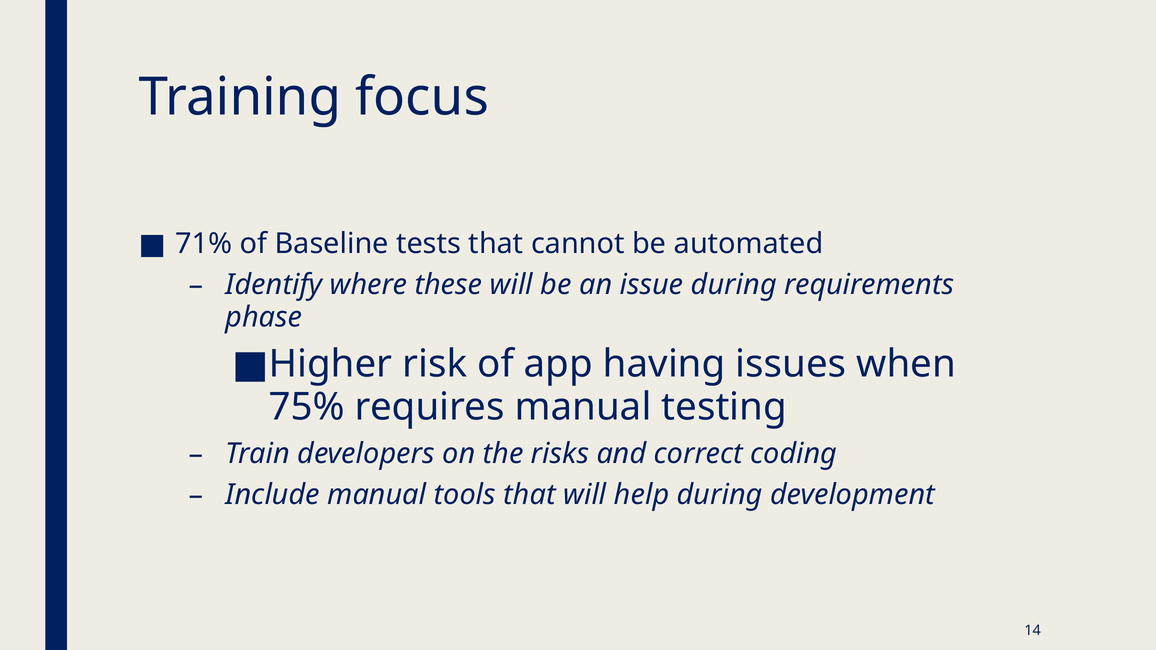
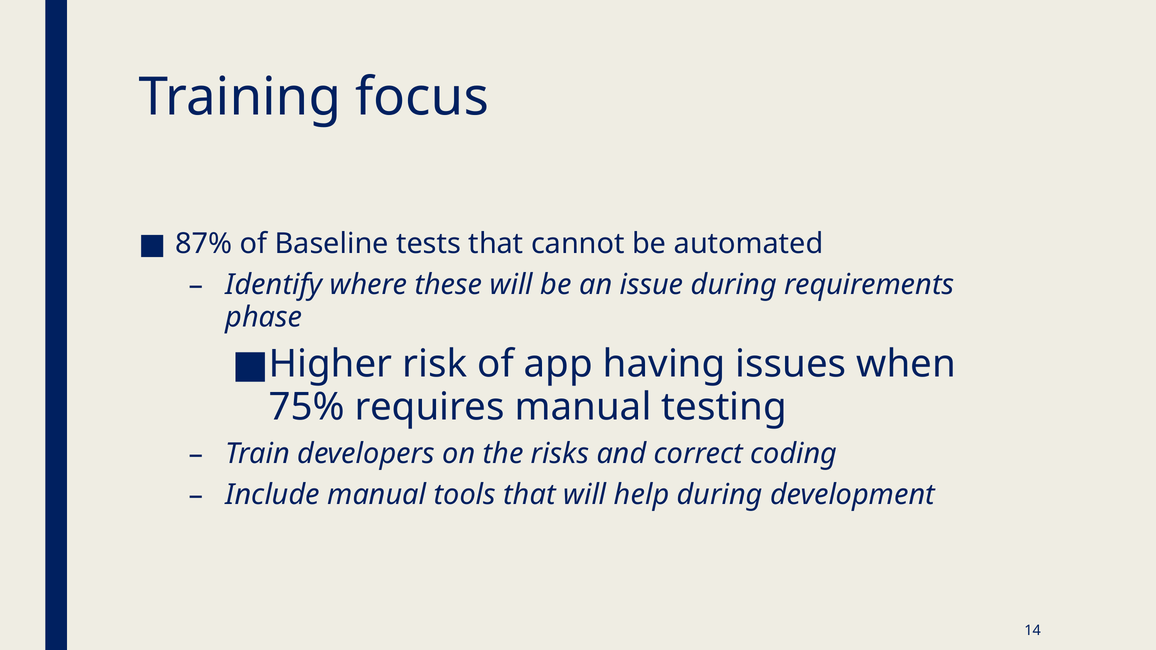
71%: 71% -> 87%
